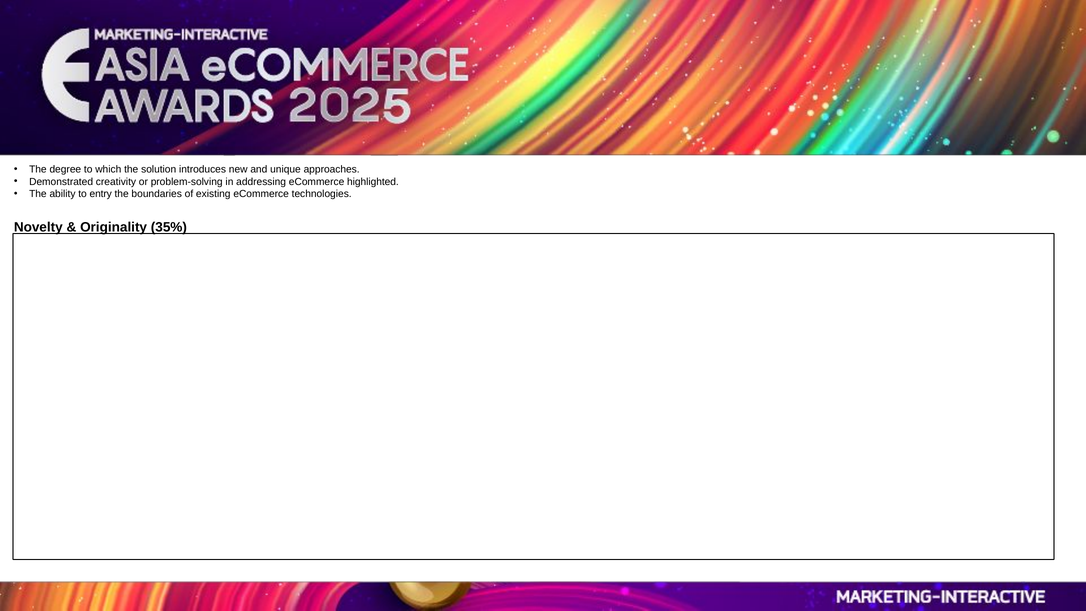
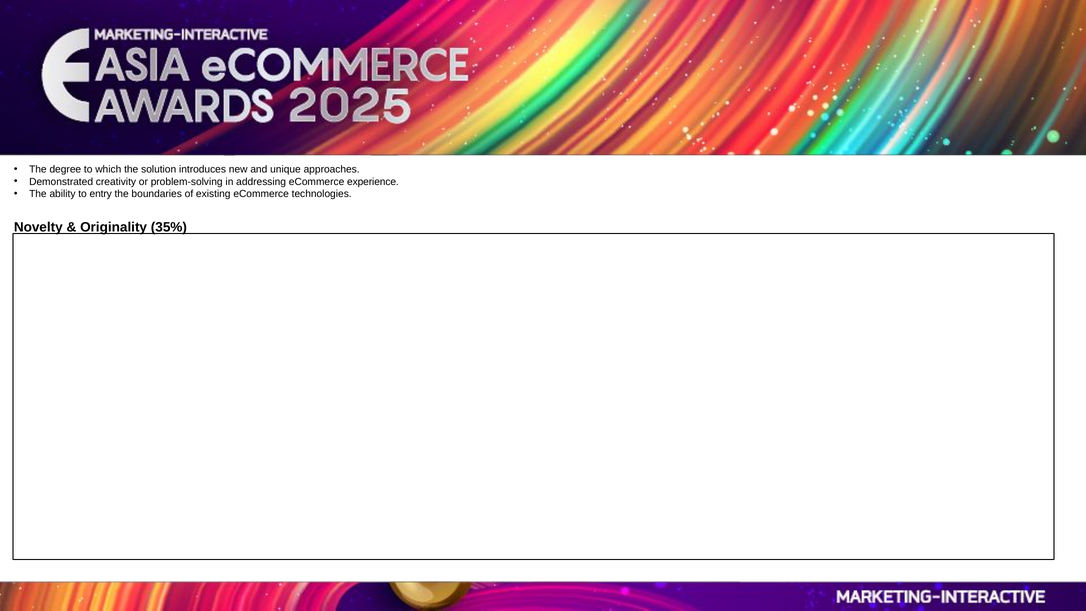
highlighted: highlighted -> experience
